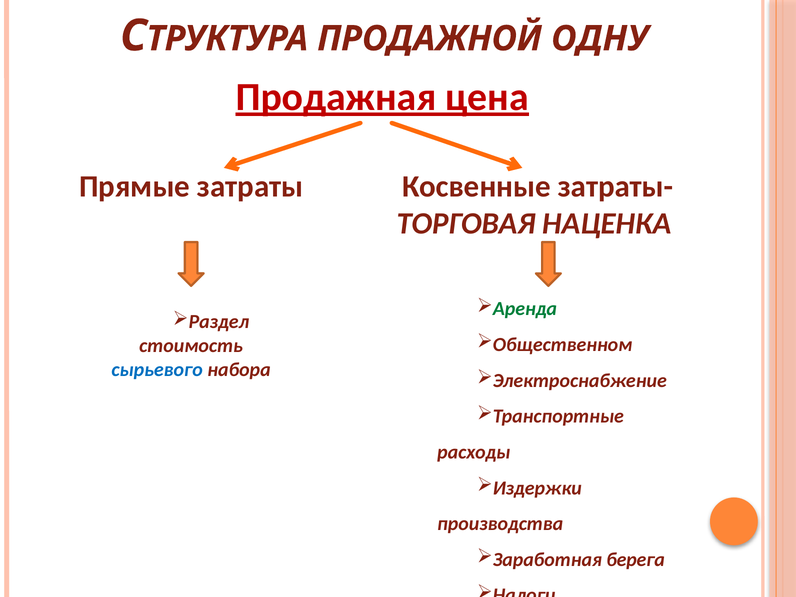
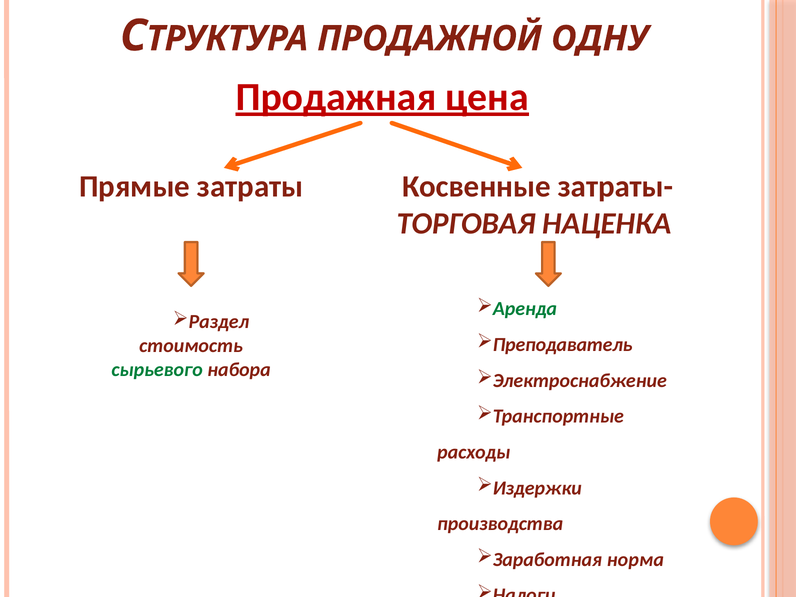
Общественном: Общественном -> Преподаватель
сырьевого colour: blue -> green
берега: берега -> норма
